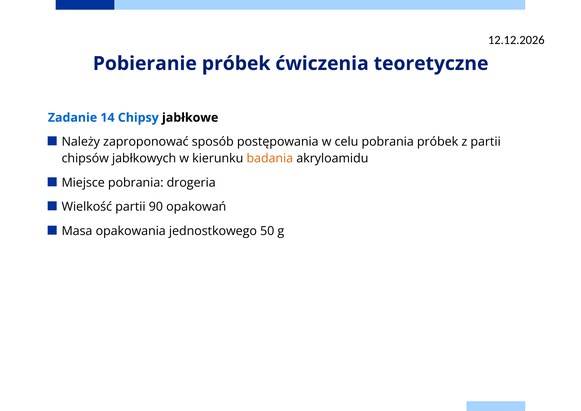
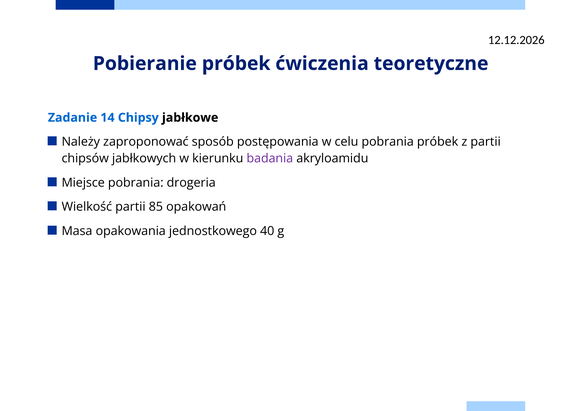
badania colour: orange -> purple
90: 90 -> 85
50: 50 -> 40
